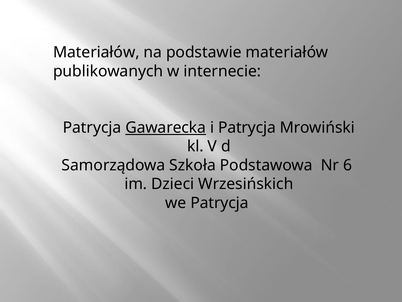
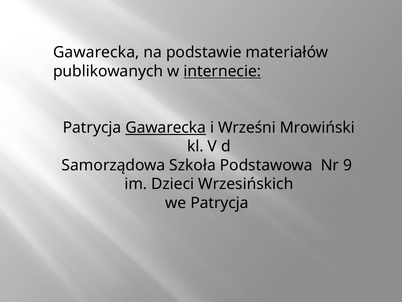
Materiałów at (96, 52): Materiałów -> Gawarecka
internecie underline: none -> present
i Patrycja: Patrycja -> Wrześni
6: 6 -> 9
